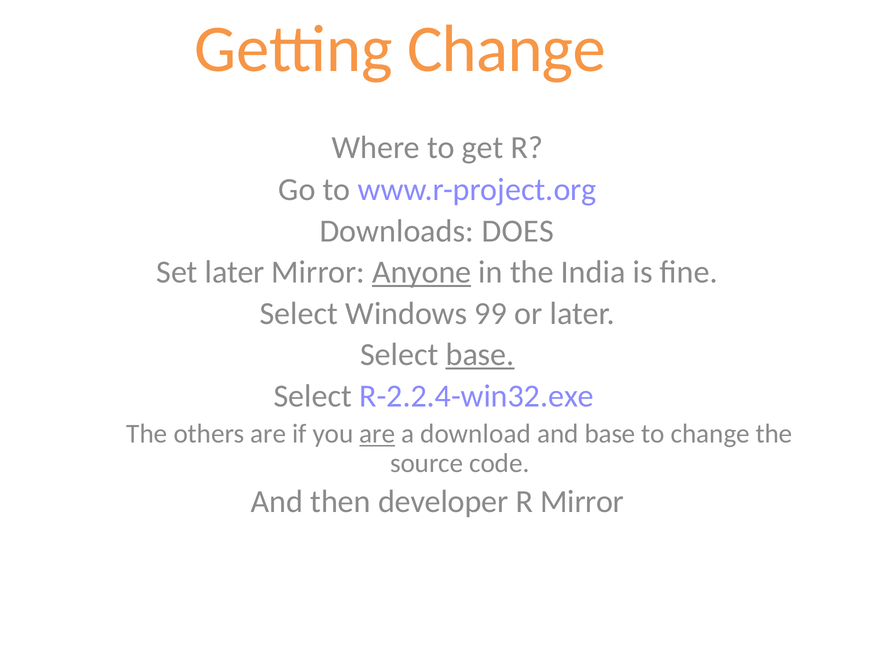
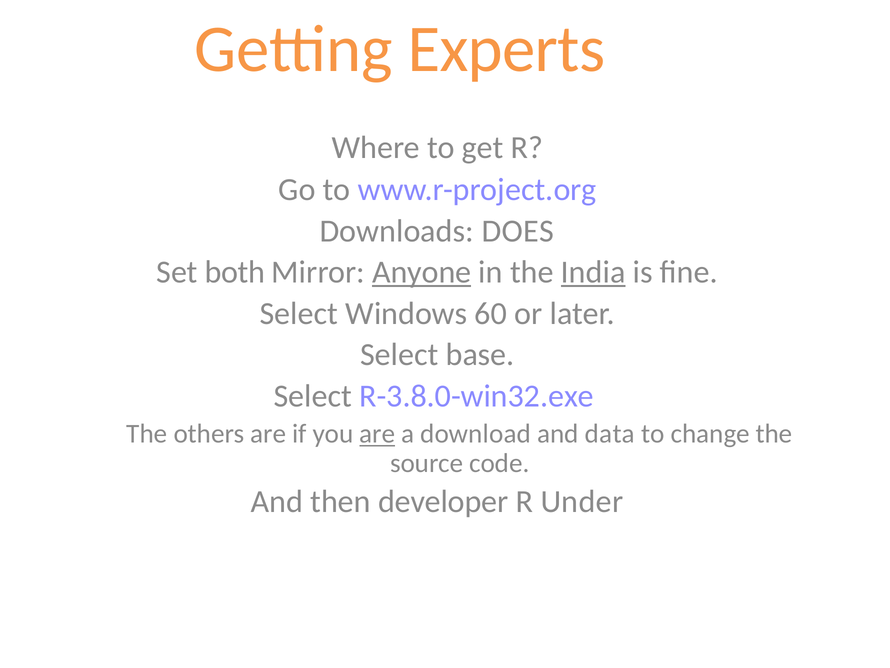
Getting Change: Change -> Experts
Set later: later -> both
India underline: none -> present
99: 99 -> 60
base at (480, 354) underline: present -> none
R-2.2.4-win32.exe: R-2.2.4-win32.exe -> R-3.8.0-win32.exe
and base: base -> data
R Mirror: Mirror -> Under
